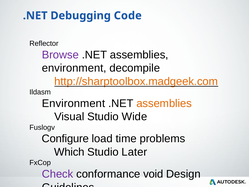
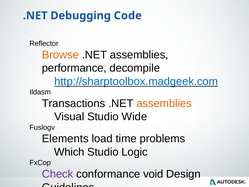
Browse colour: purple -> orange
environment at (74, 68): environment -> performance
http://sharptoolbox.madgeek.com colour: orange -> blue
Environment at (73, 103): Environment -> Transactions
Configure: Configure -> Elements
Later: Later -> Logic
